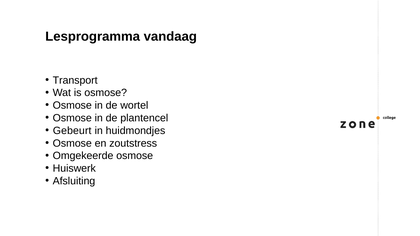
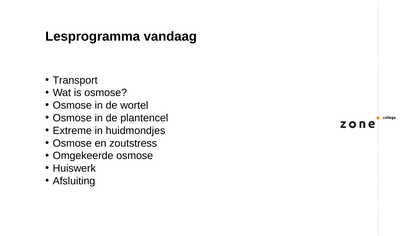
Gebeurt: Gebeurt -> Extreme
